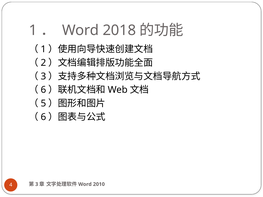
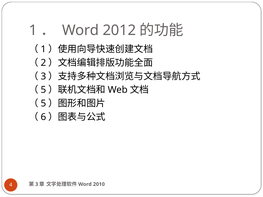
2018: 2018 -> 2012
6 at (43, 90): 6 -> 5
